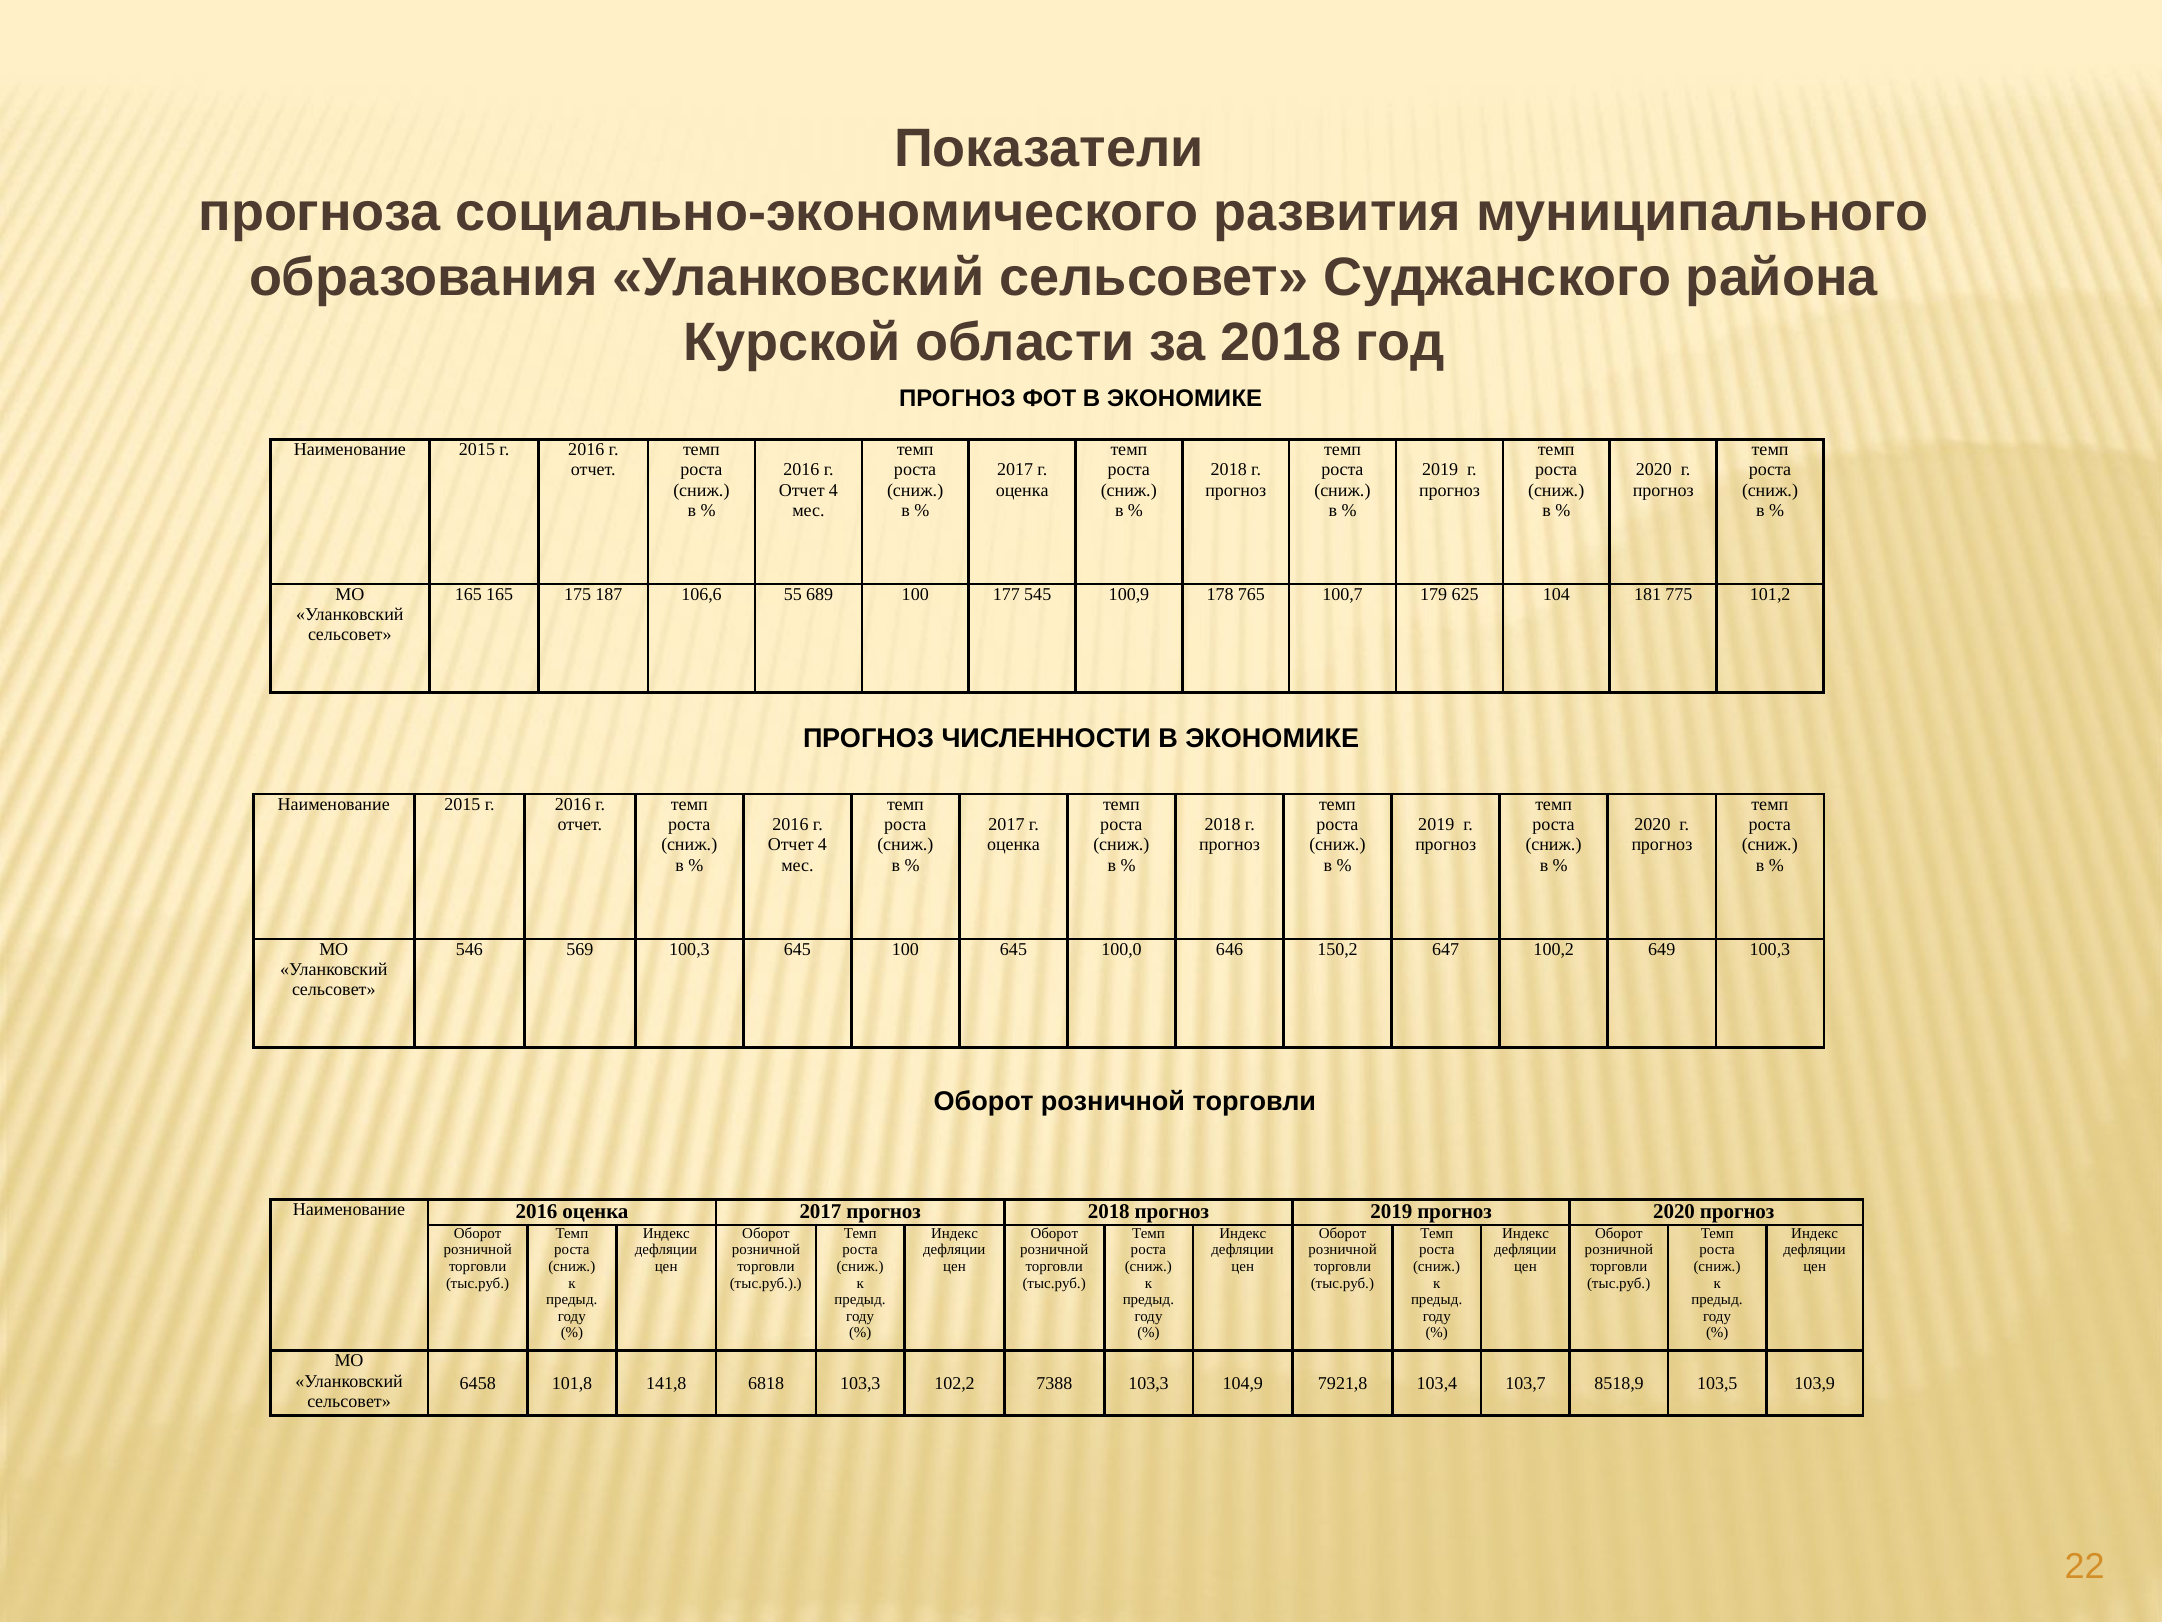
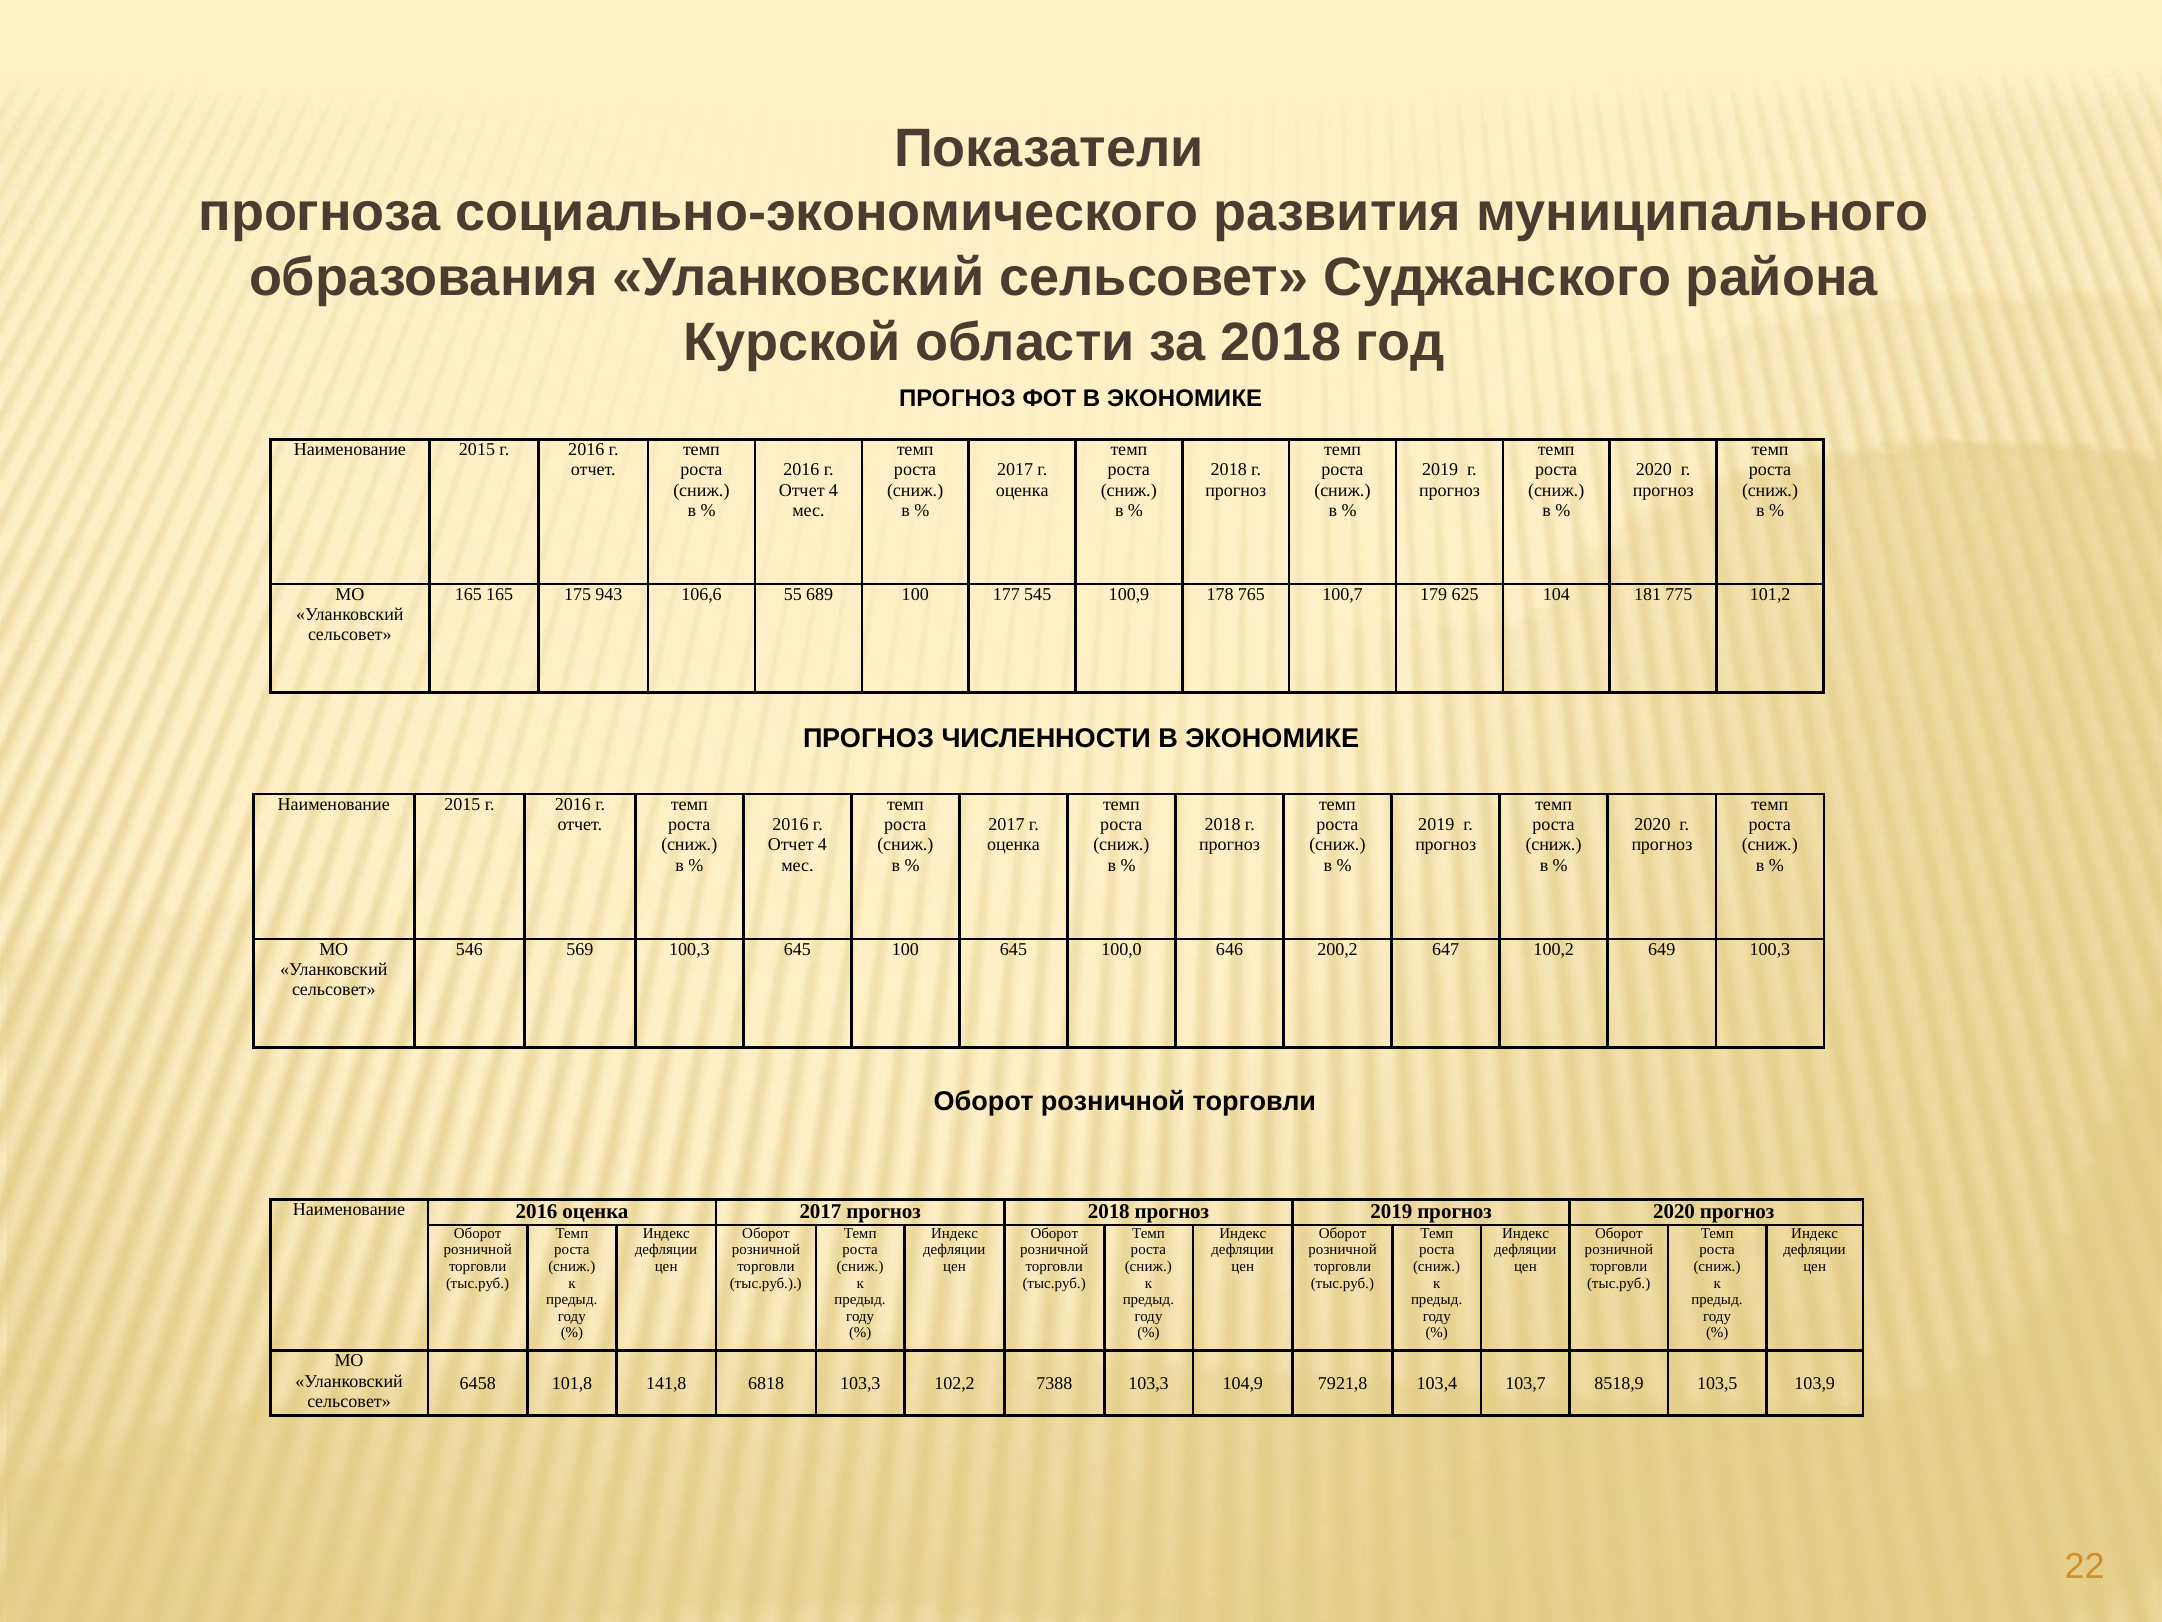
187: 187 -> 943
150,2: 150,2 -> 200,2
